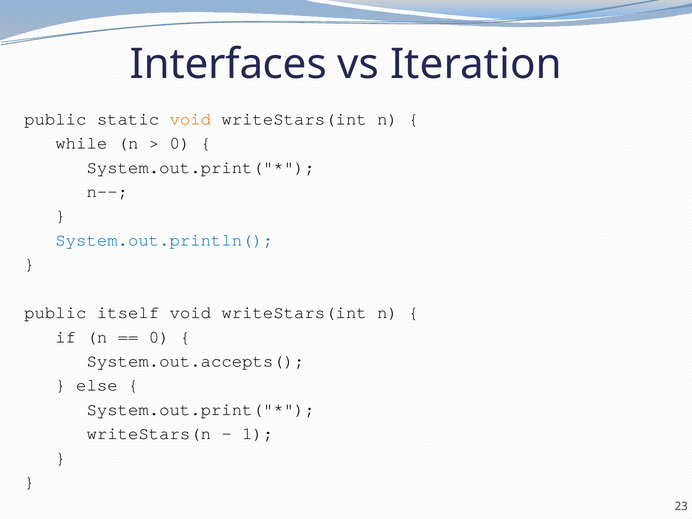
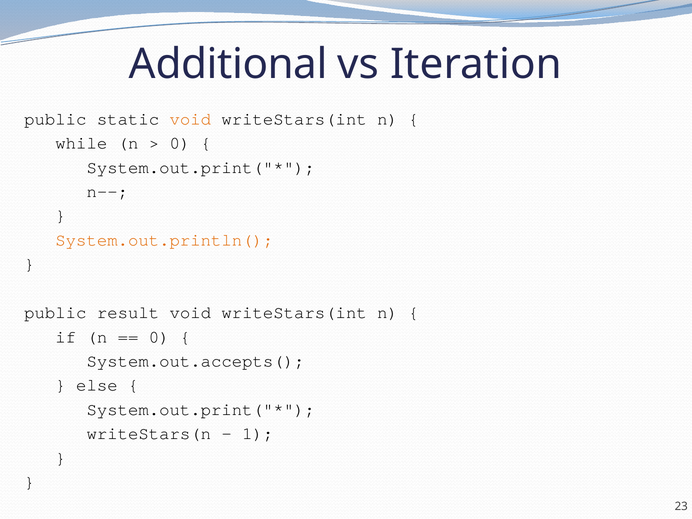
Interfaces: Interfaces -> Additional
System.out.println( colour: blue -> orange
itself: itself -> result
